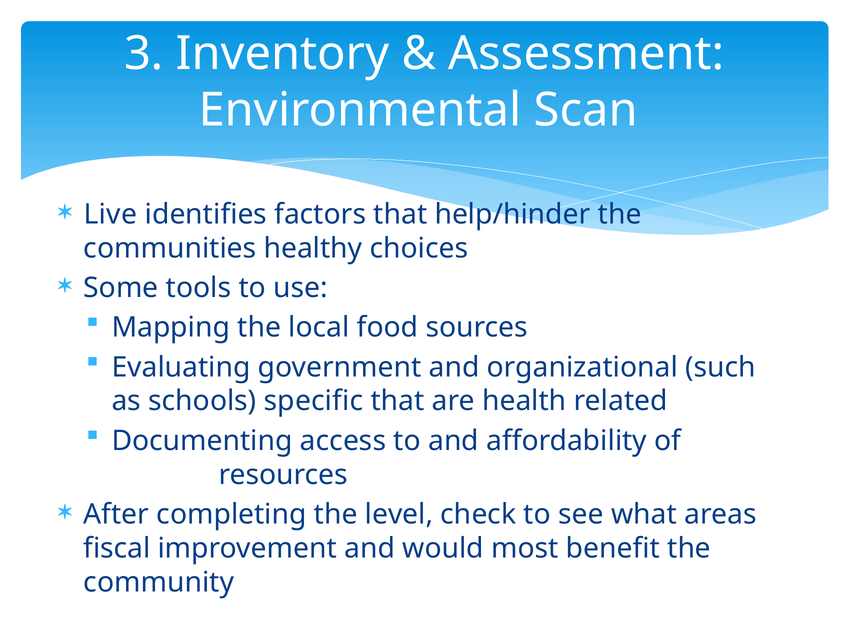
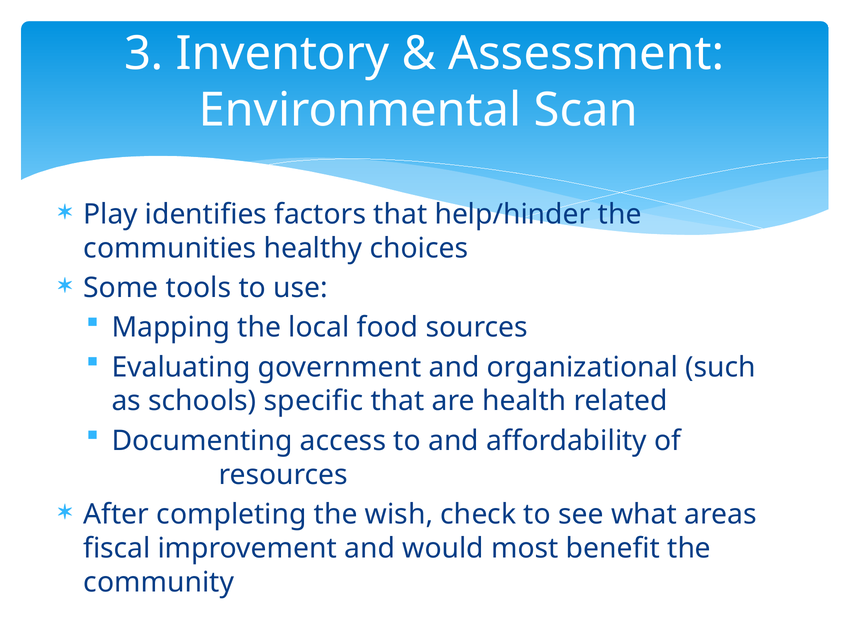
Live: Live -> Play
level: level -> wish
